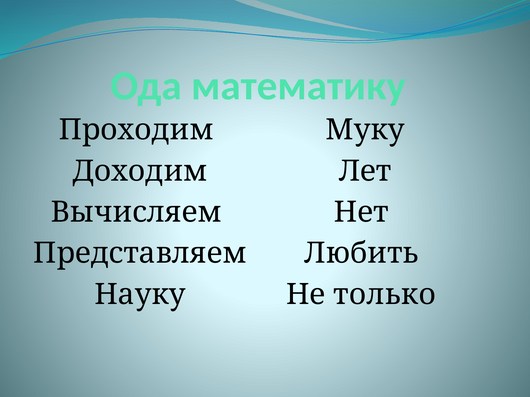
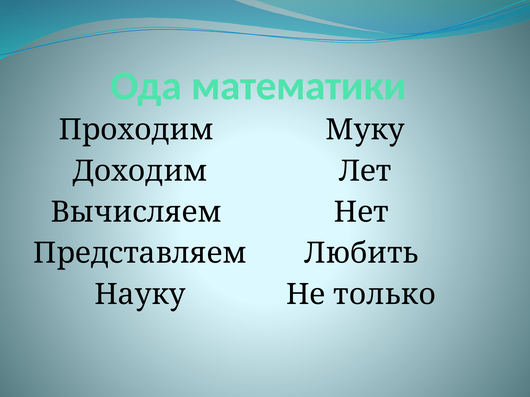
математику: математику -> математики
